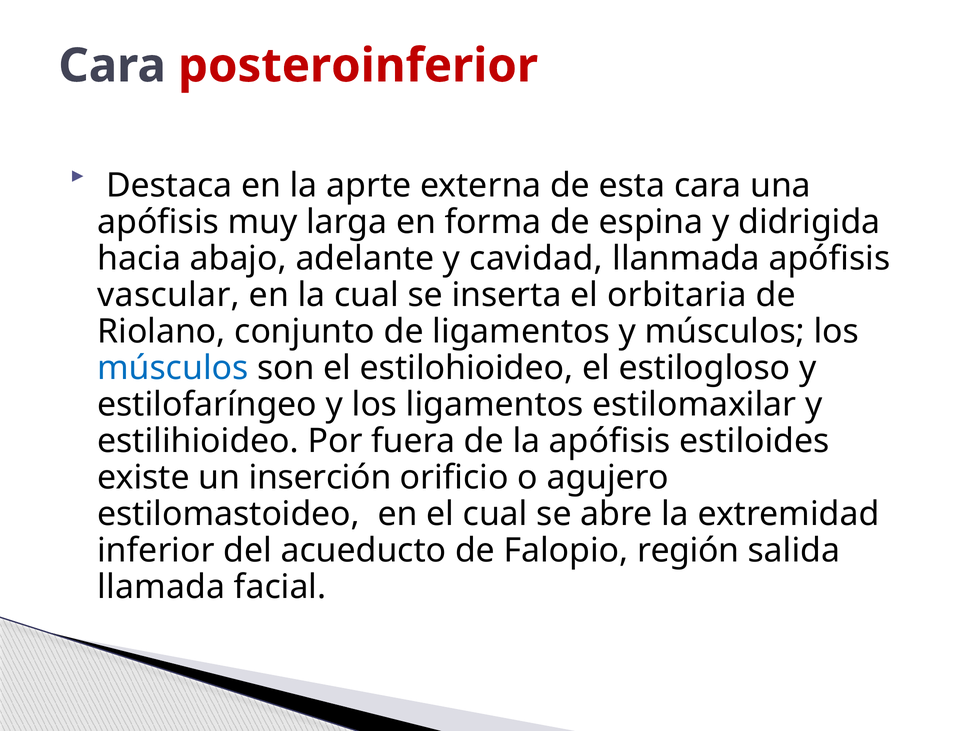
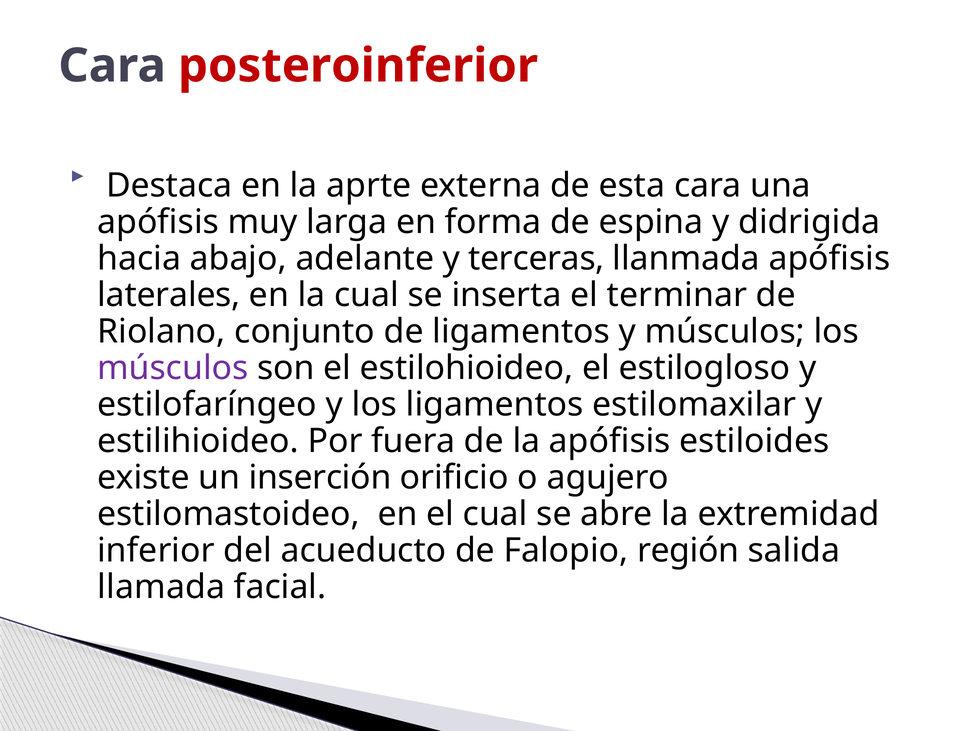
cavidad: cavidad -> terceras
vascular: vascular -> laterales
orbitaria: orbitaria -> terminar
músculos at (173, 368) colour: blue -> purple
